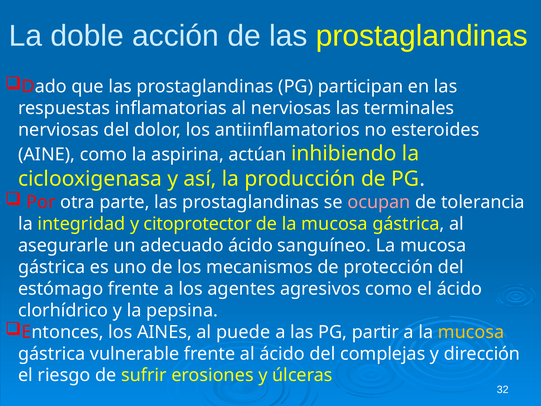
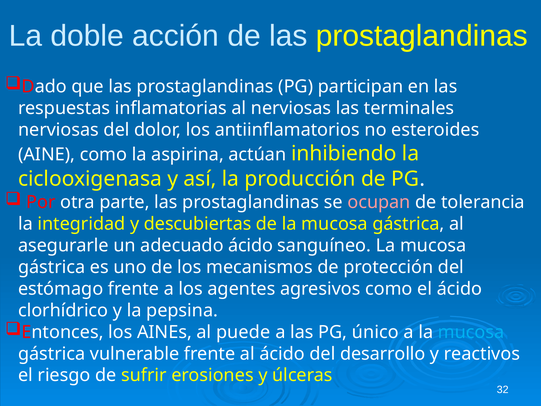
citoprotector: citoprotector -> descubiertas
partir: partir -> único
mucosa at (471, 332) colour: yellow -> light blue
complejas: complejas -> desarrollo
dirección: dirección -> reactivos
